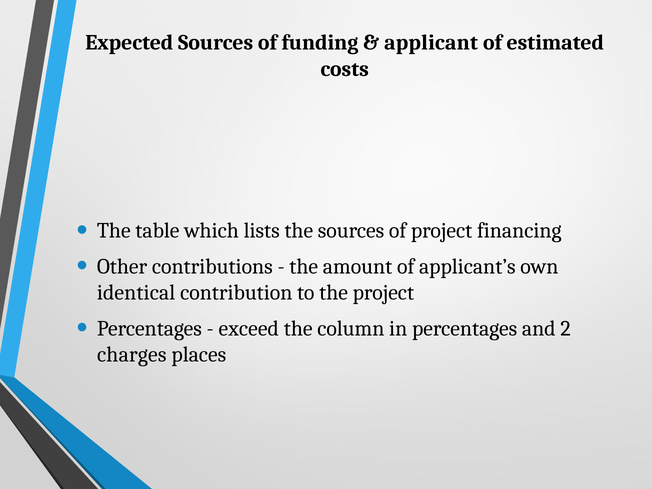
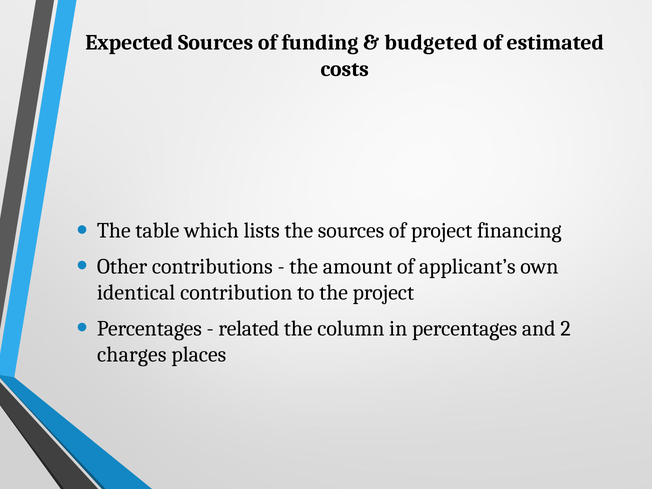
applicant: applicant -> budgeted
exceed: exceed -> related
